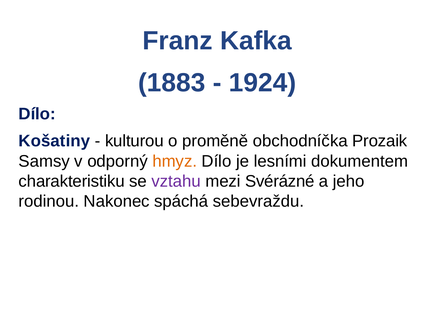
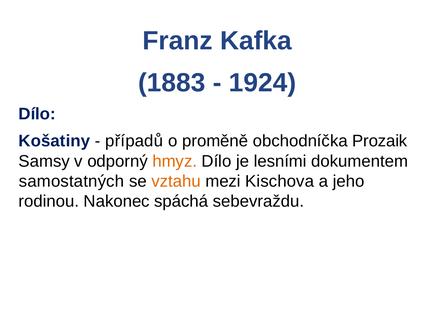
kulturou: kulturou -> případů
charakteristiku: charakteristiku -> samostatných
vztahu colour: purple -> orange
Svérázné: Svérázné -> Kischova
